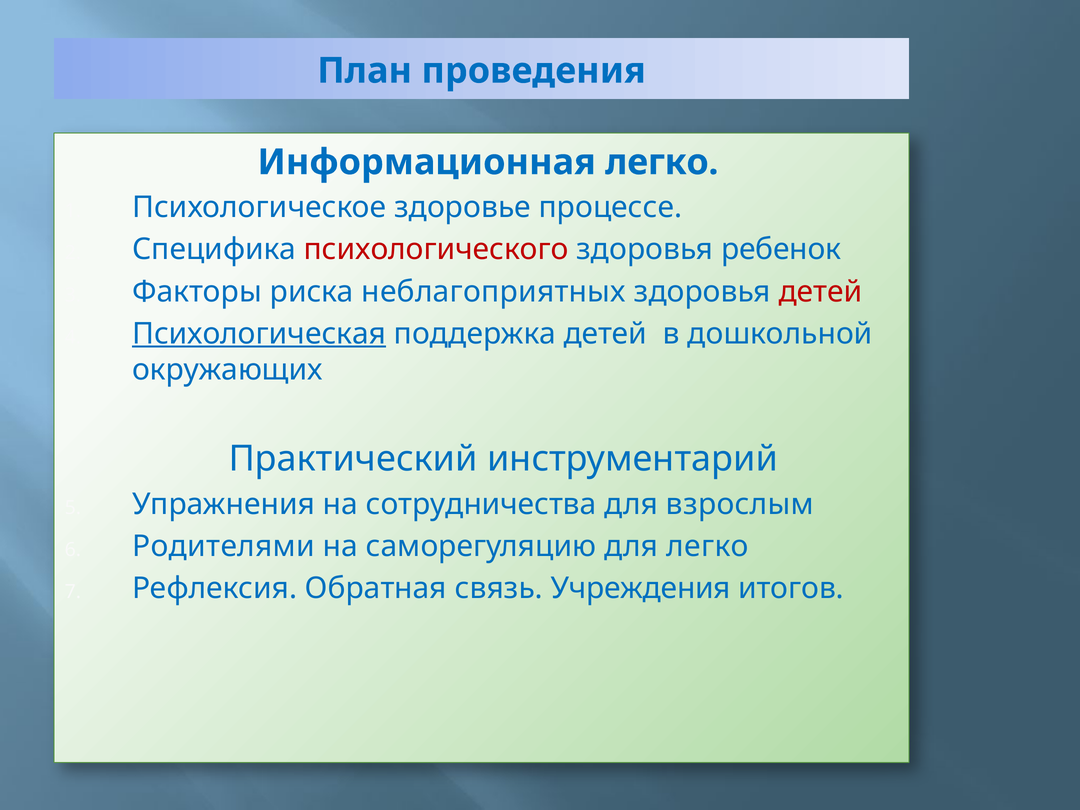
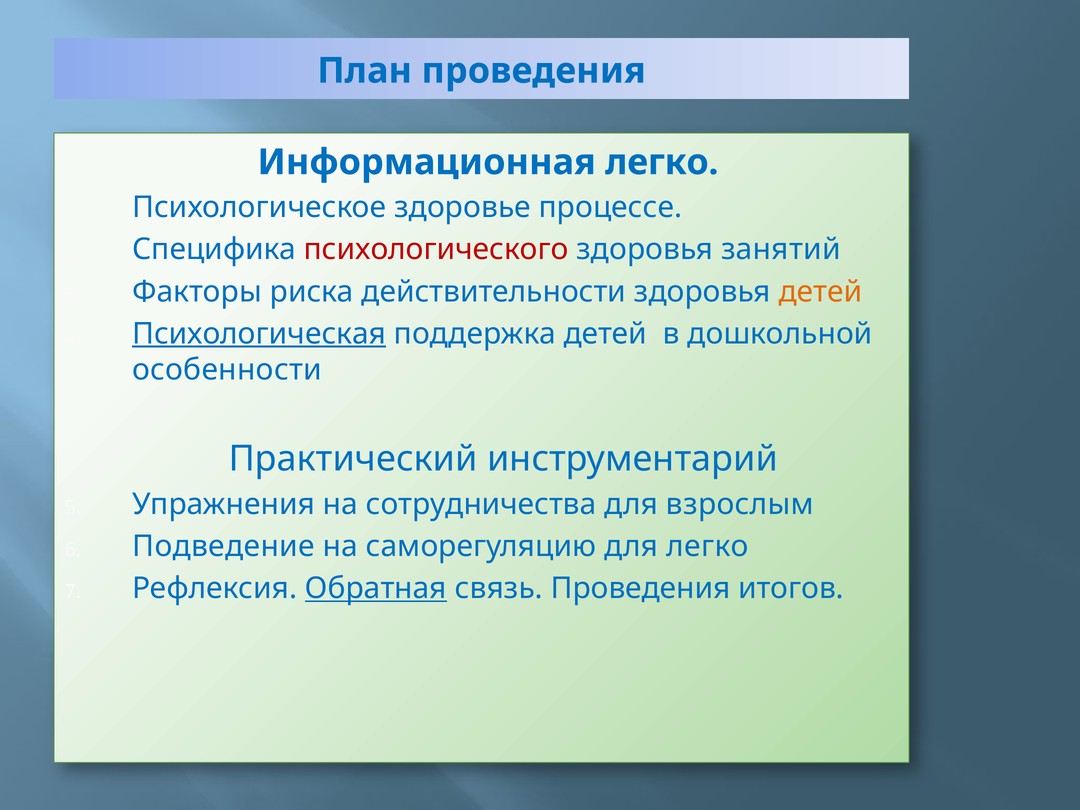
ребенок: ребенок -> занятий
неблагоприятных: неблагоприятных -> действительности
детей at (820, 292) colour: red -> orange
окружающих: окружающих -> особенности
Родителями: Родителями -> Подведение
Обратная underline: none -> present
связь Учреждения: Учреждения -> Проведения
